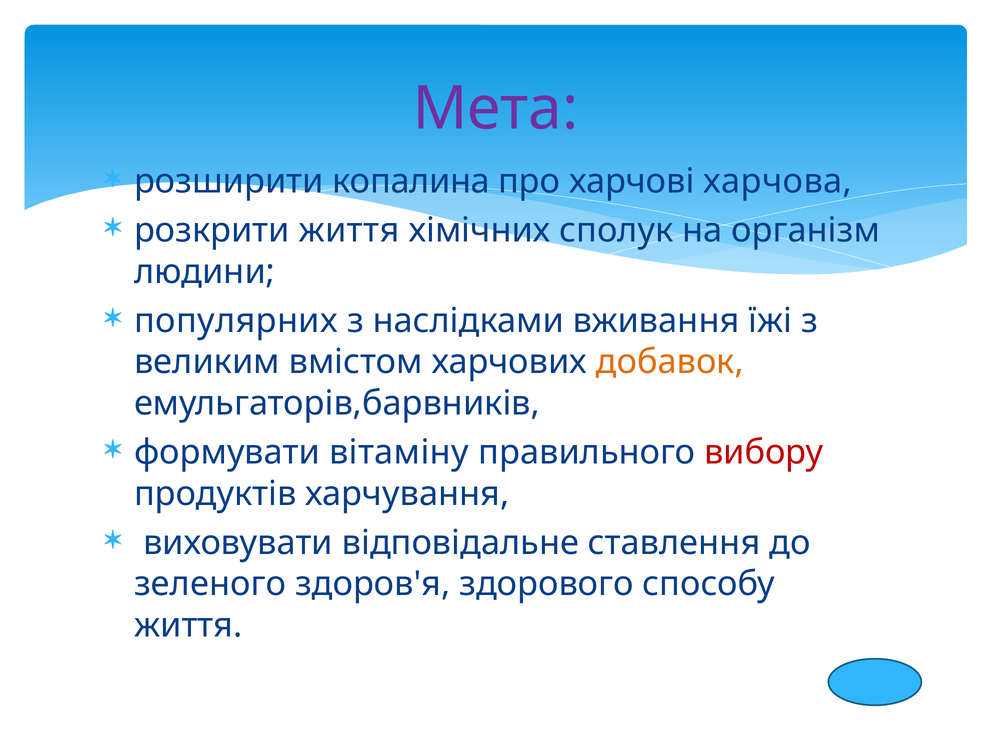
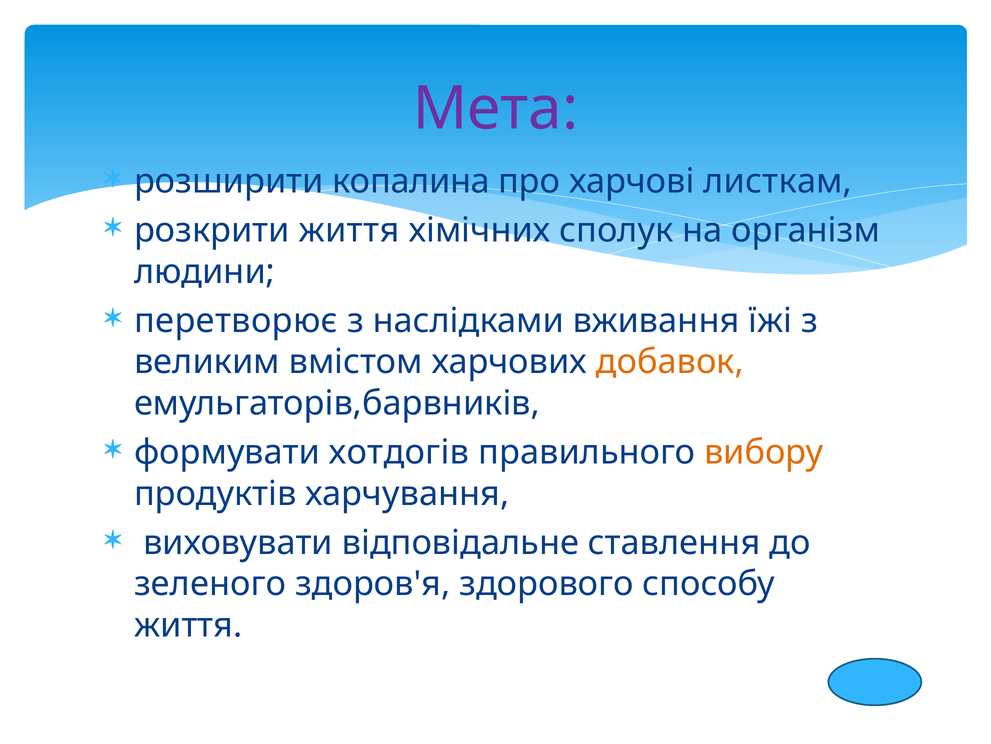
харчова: харчова -> листкам
популярних: популярних -> перетворює
вітаміну: вітаміну -> хотдогів
вибору colour: red -> orange
